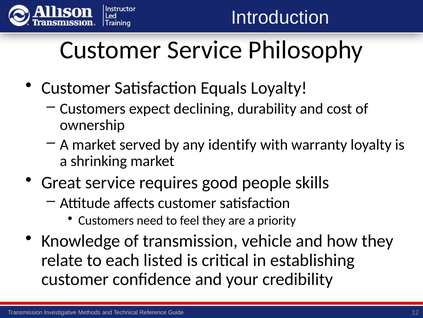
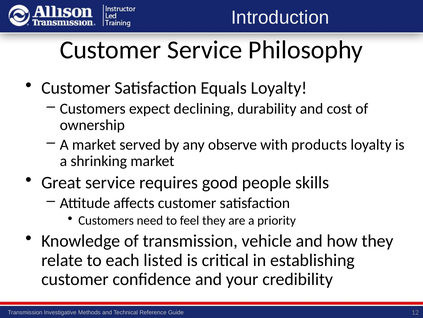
identify: identify -> observe
warranty: warranty -> products
